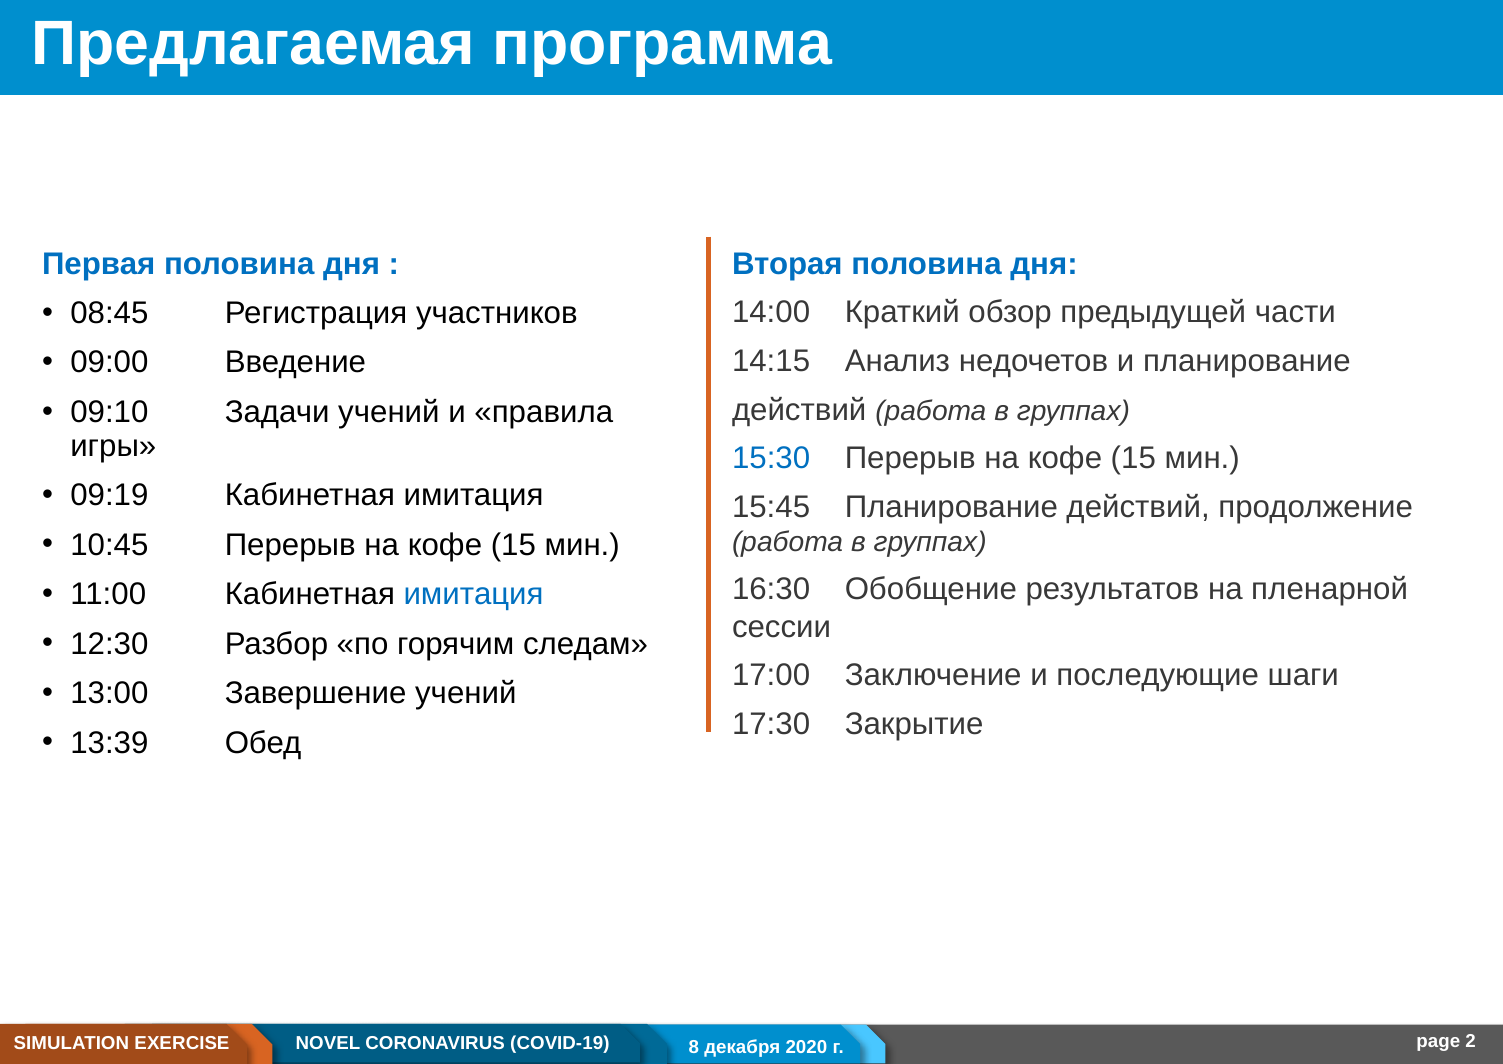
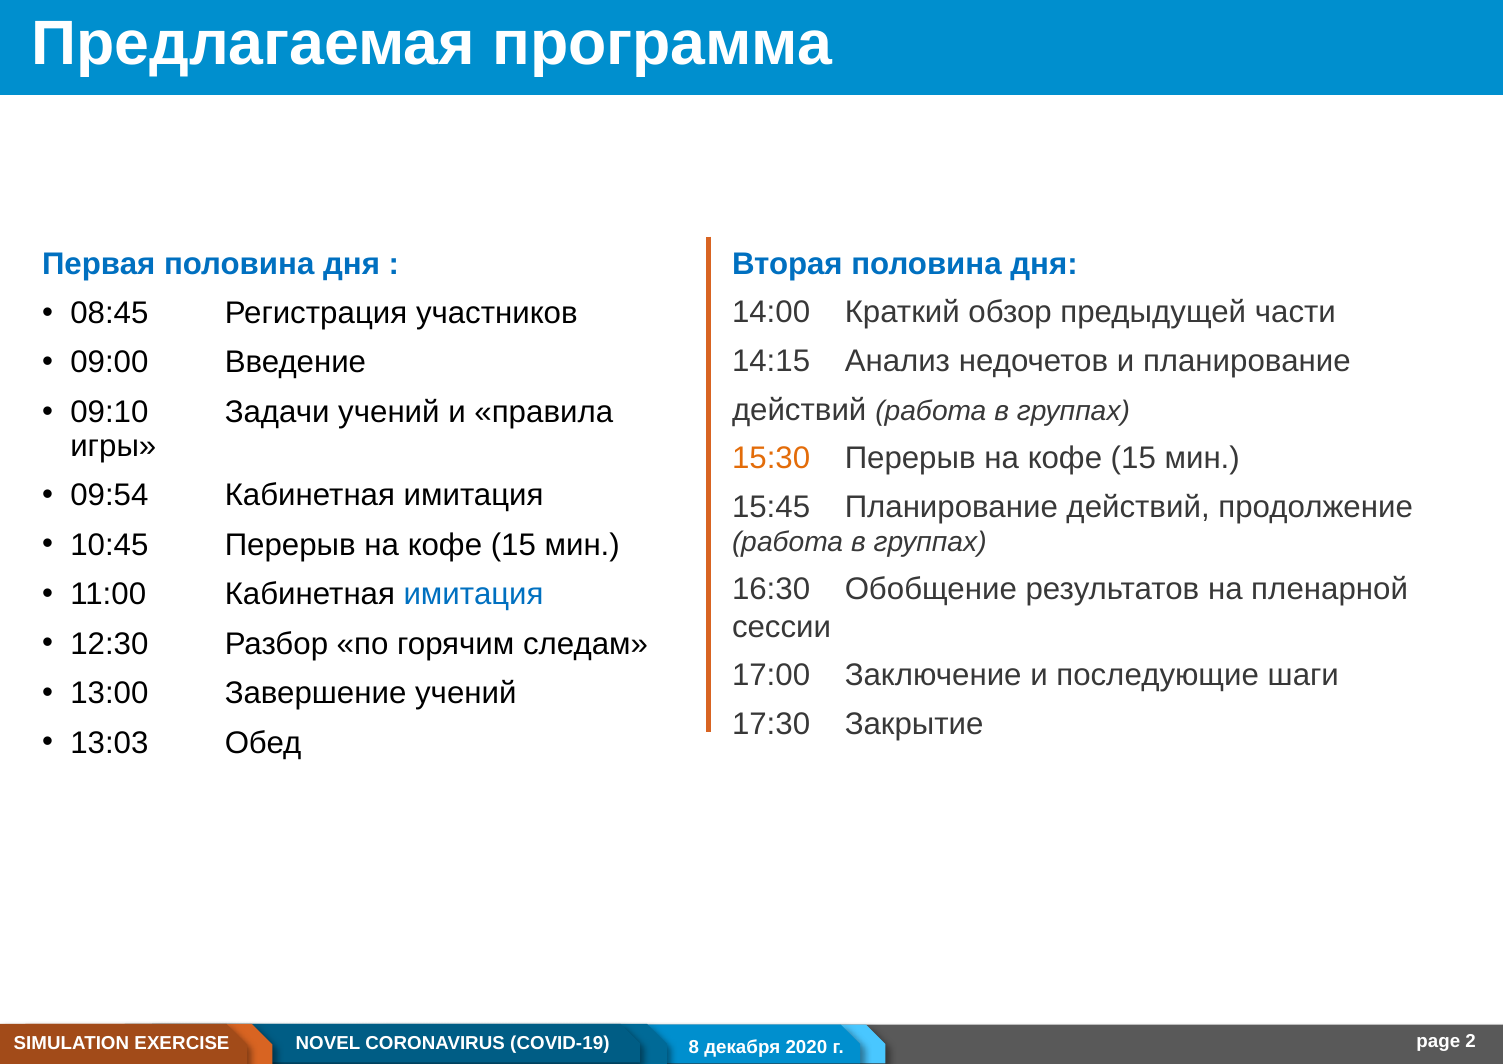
15:30 colour: blue -> orange
09:19: 09:19 -> 09:54
13:39: 13:39 -> 13:03
